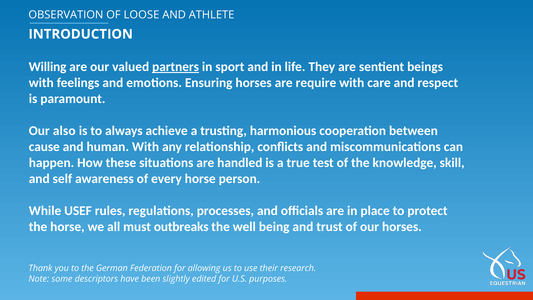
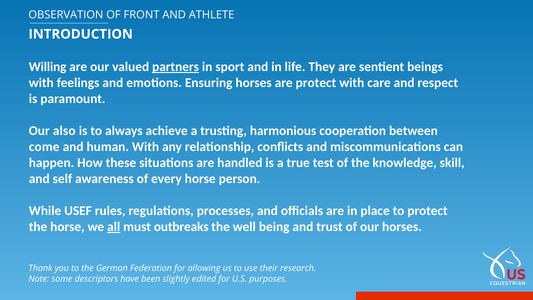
LOOSE: LOOSE -> FRONT
are require: require -> protect
cause: cause -> come
all underline: none -> present
